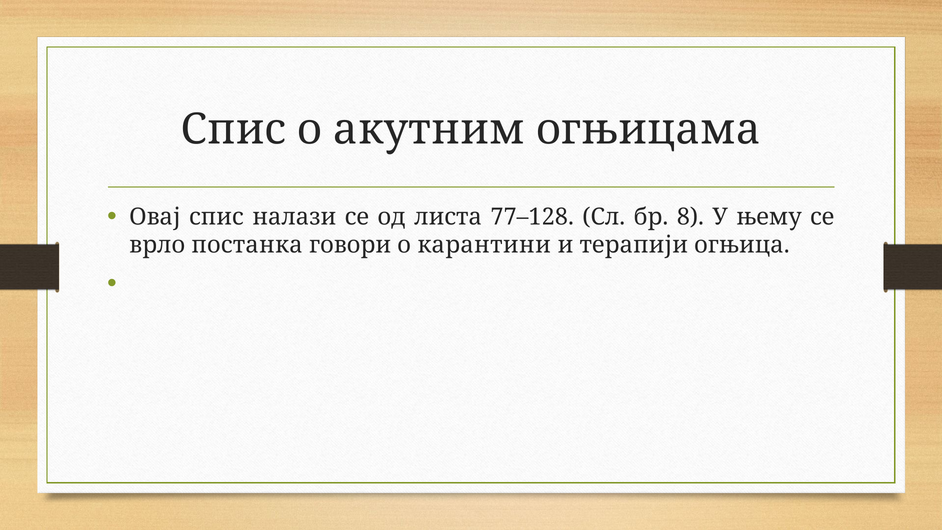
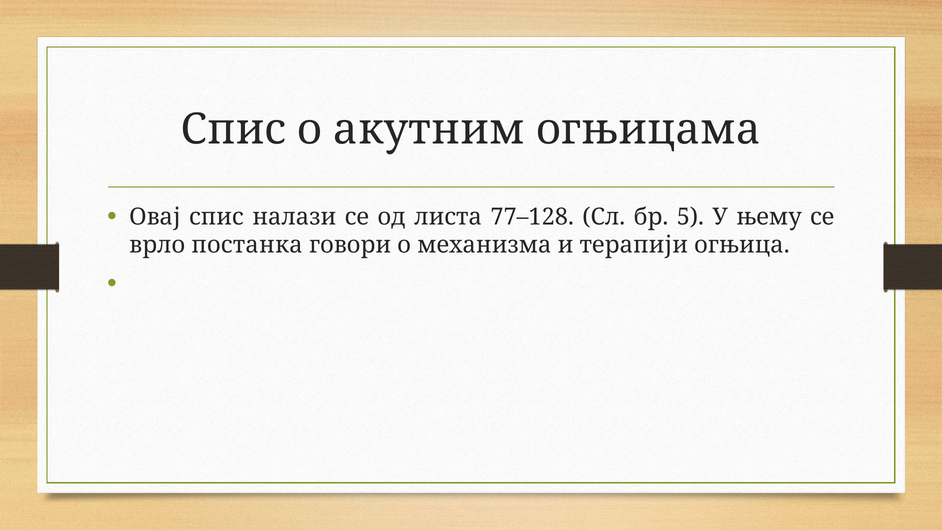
8: 8 -> 5
карантини: карантини -> механизма
